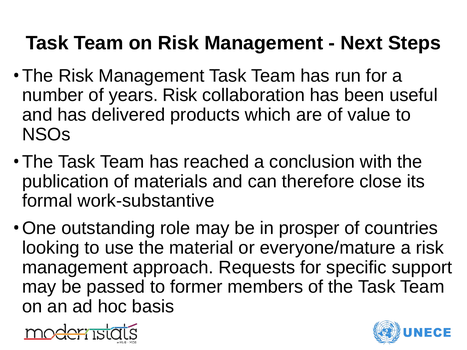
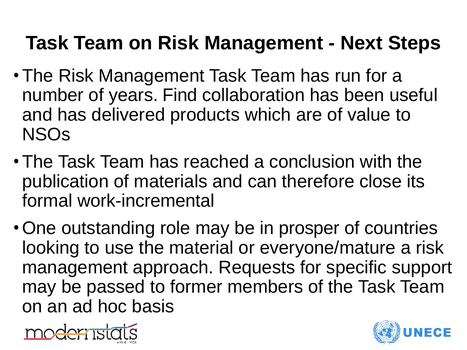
years Risk: Risk -> Find
work-substantive: work-substantive -> work-incremental
